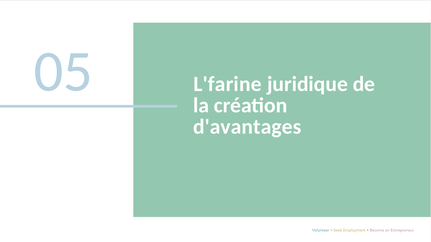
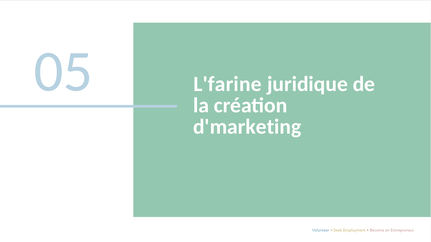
d'avantages: d'avantages -> d'marketing
